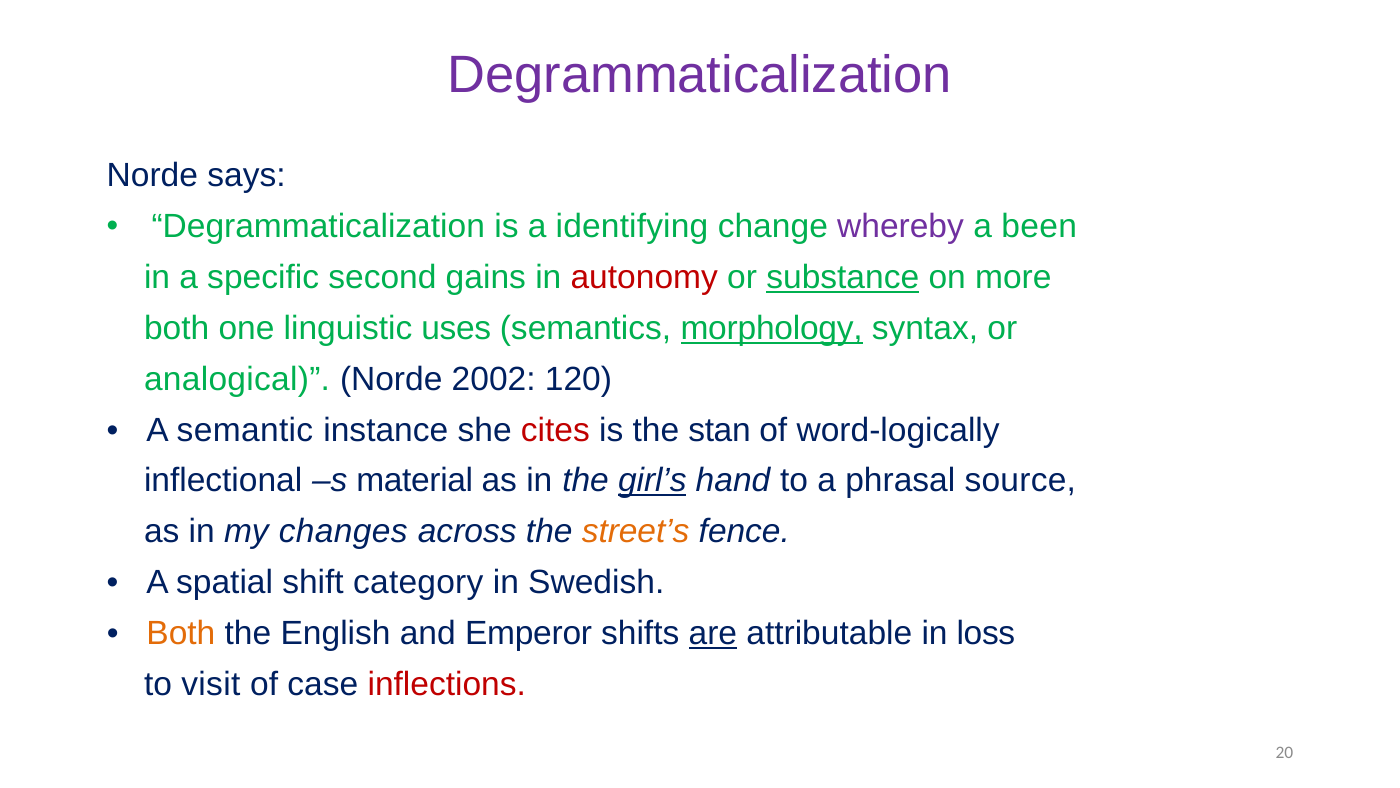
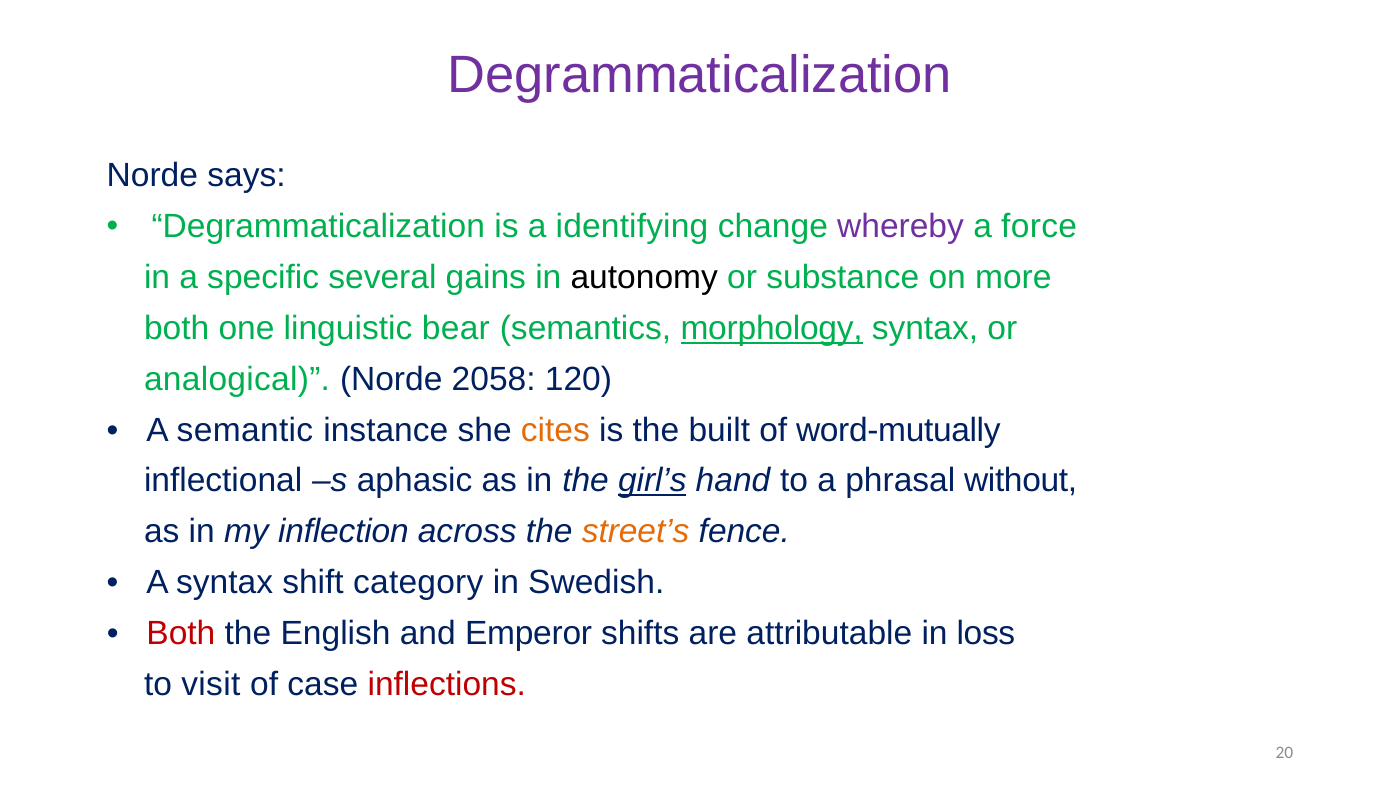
been: been -> force
second: second -> several
autonomy colour: red -> black
substance underline: present -> none
uses: uses -> bear
2002: 2002 -> 2058
cites colour: red -> orange
stan: stan -> built
word-logically: word-logically -> word-mutually
material: material -> aphasic
source: source -> without
changes: changes -> inflection
A spatial: spatial -> syntax
Both at (181, 633) colour: orange -> red
are underline: present -> none
